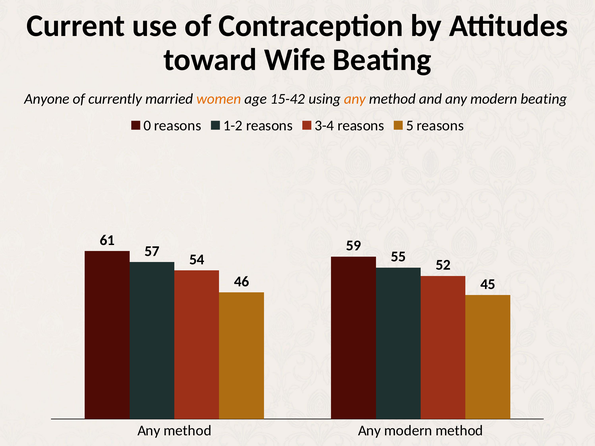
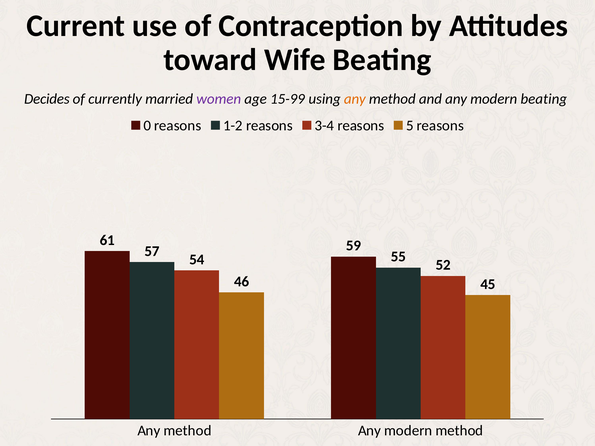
Anyone: Anyone -> Decides
women colour: orange -> purple
15-42: 15-42 -> 15-99
